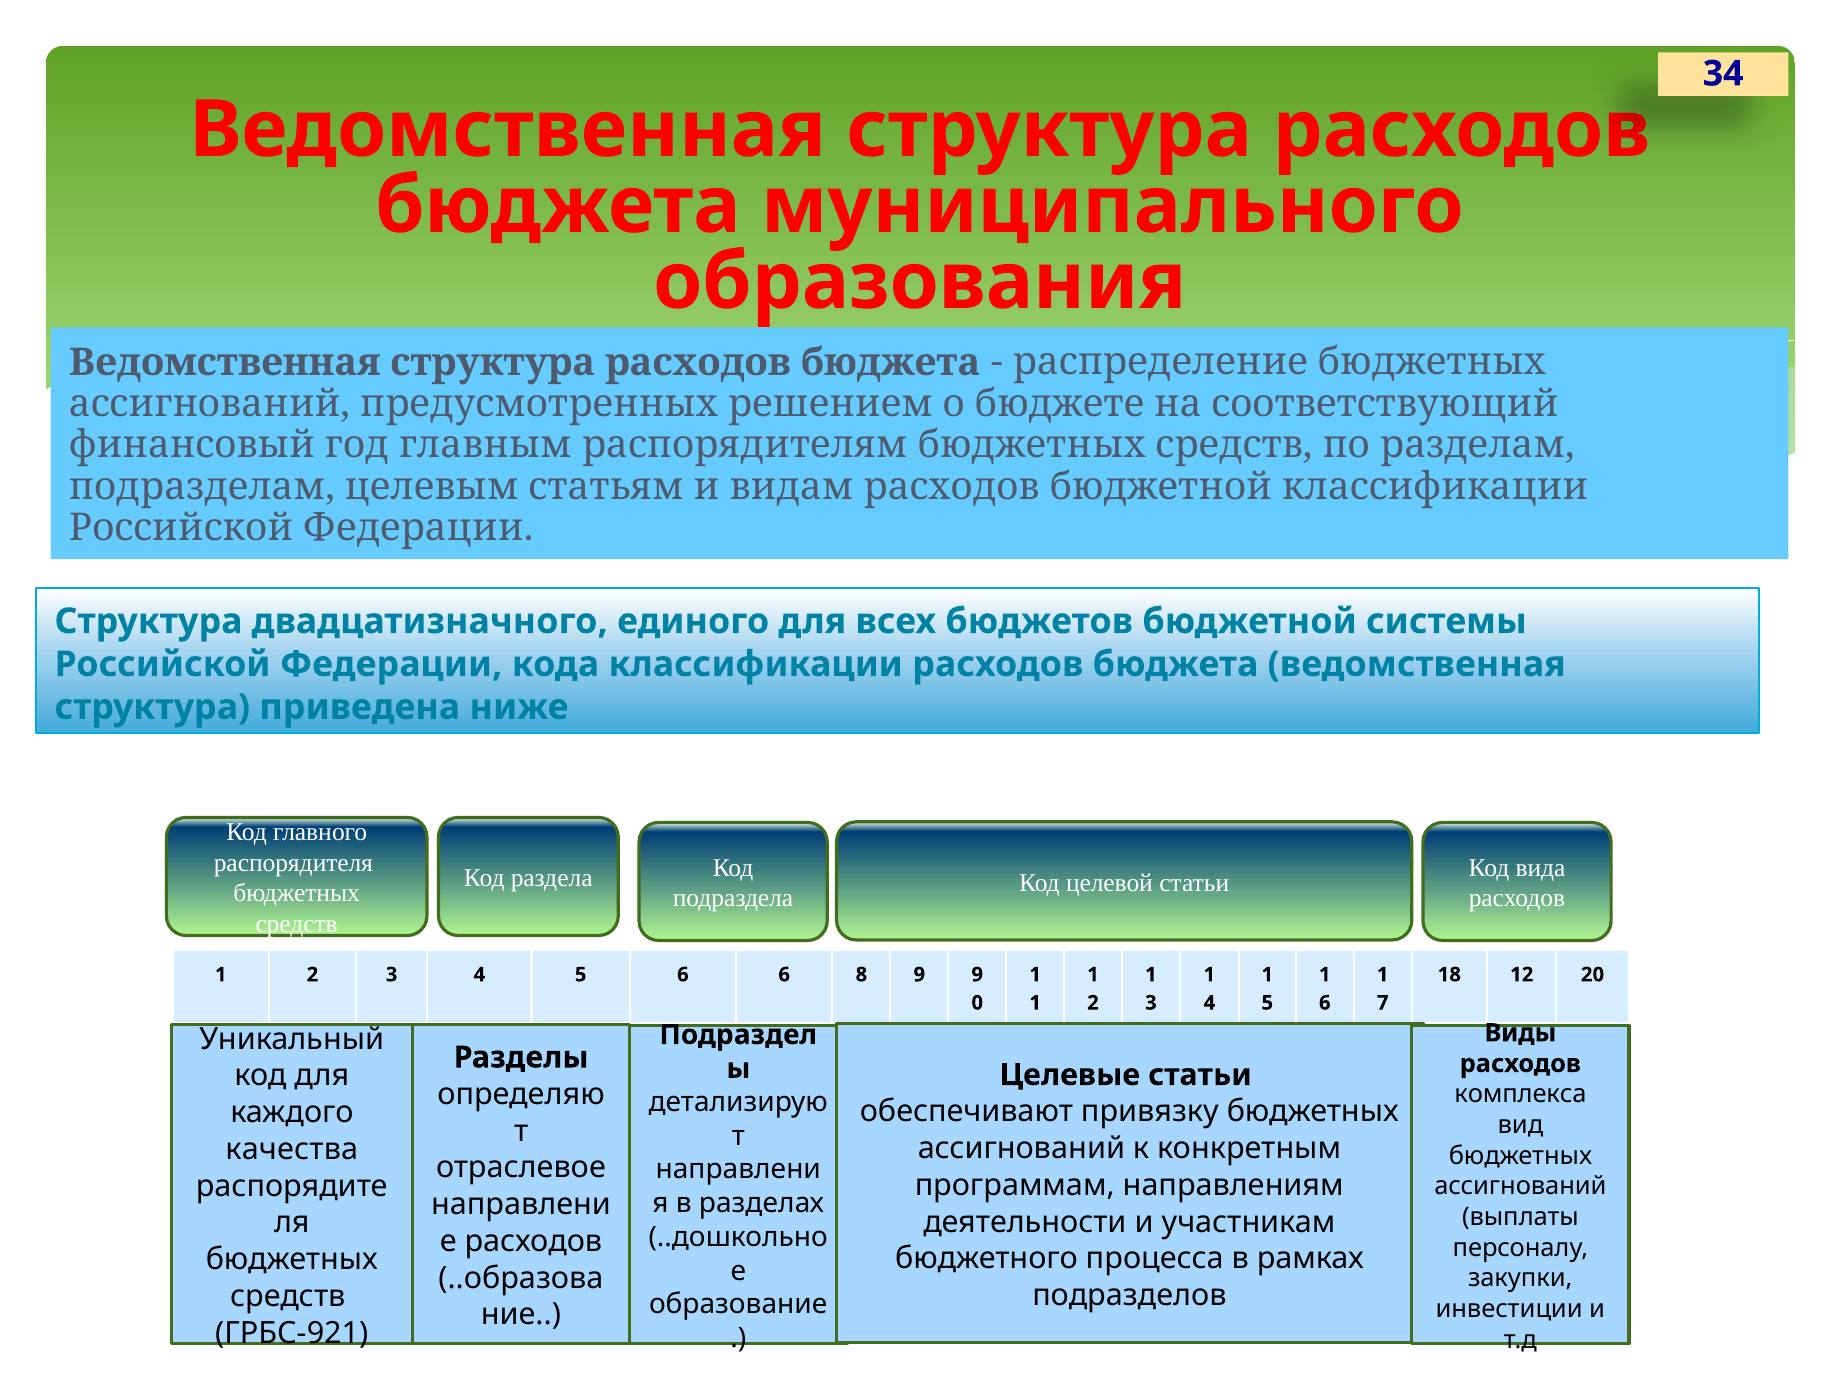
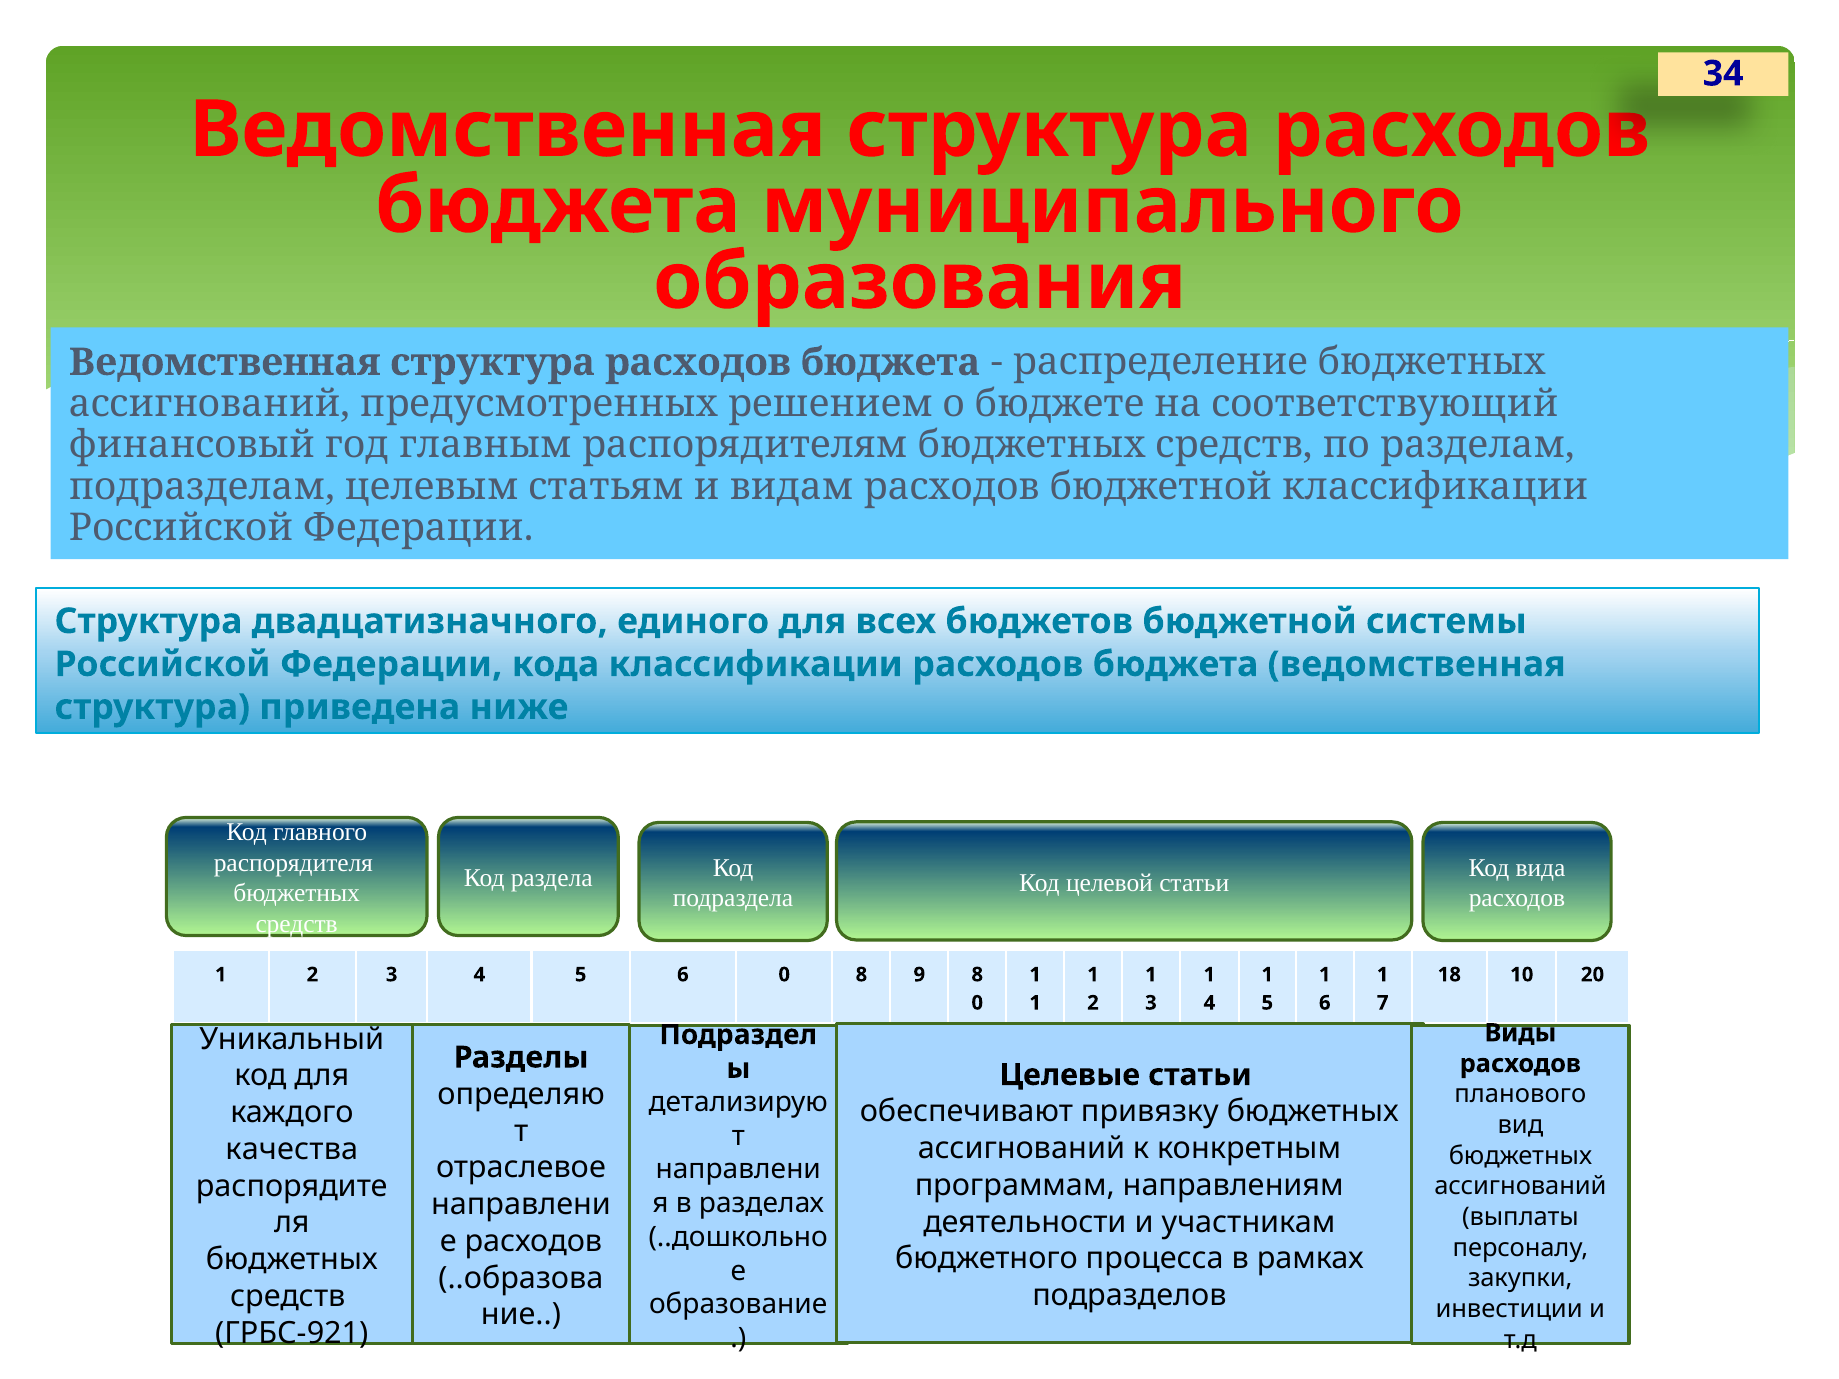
6 6: 6 -> 0
9 9: 9 -> 8
12: 12 -> 10
комплекса: комплекса -> планового
